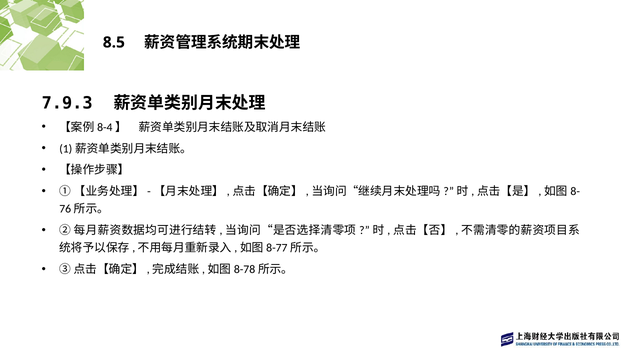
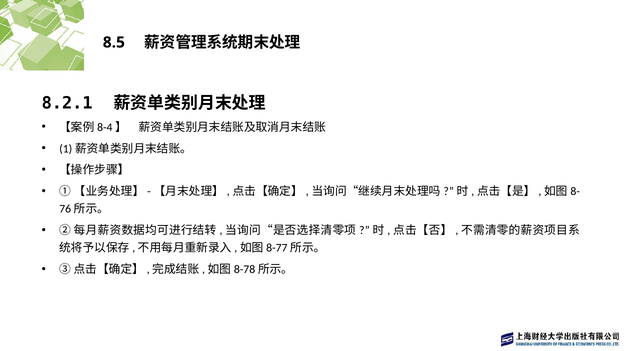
7.9.3: 7.9.3 -> 8.2.1
